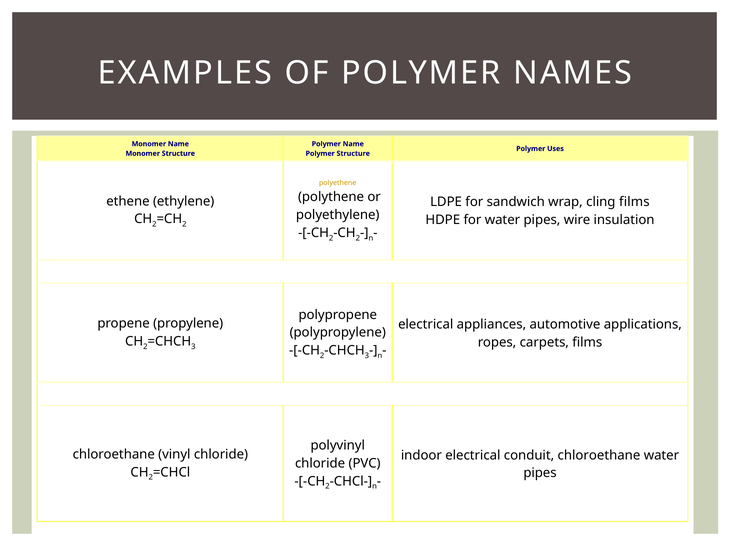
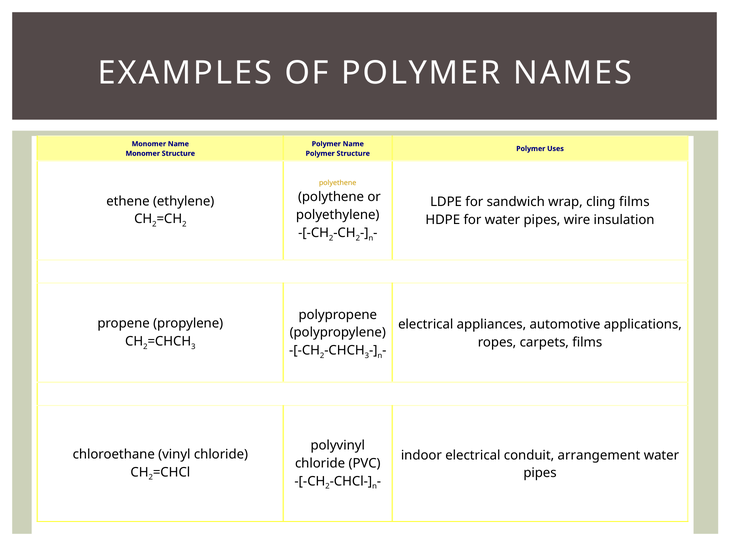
conduit chloroethane: chloroethane -> arrangement
